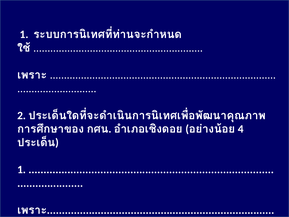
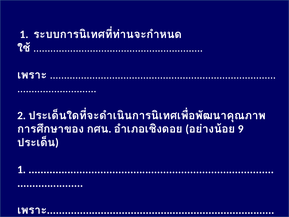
4: 4 -> 9
